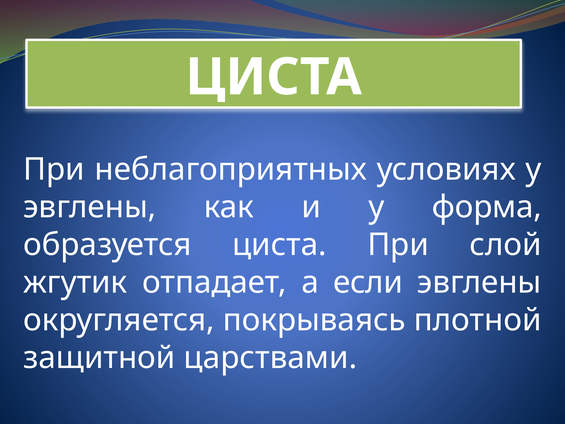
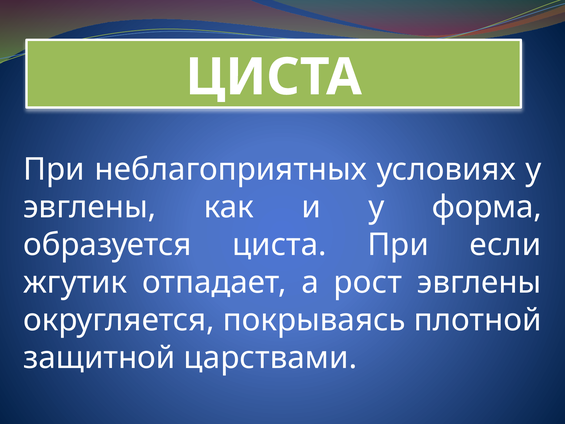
слой: слой -> если
если: если -> рост
